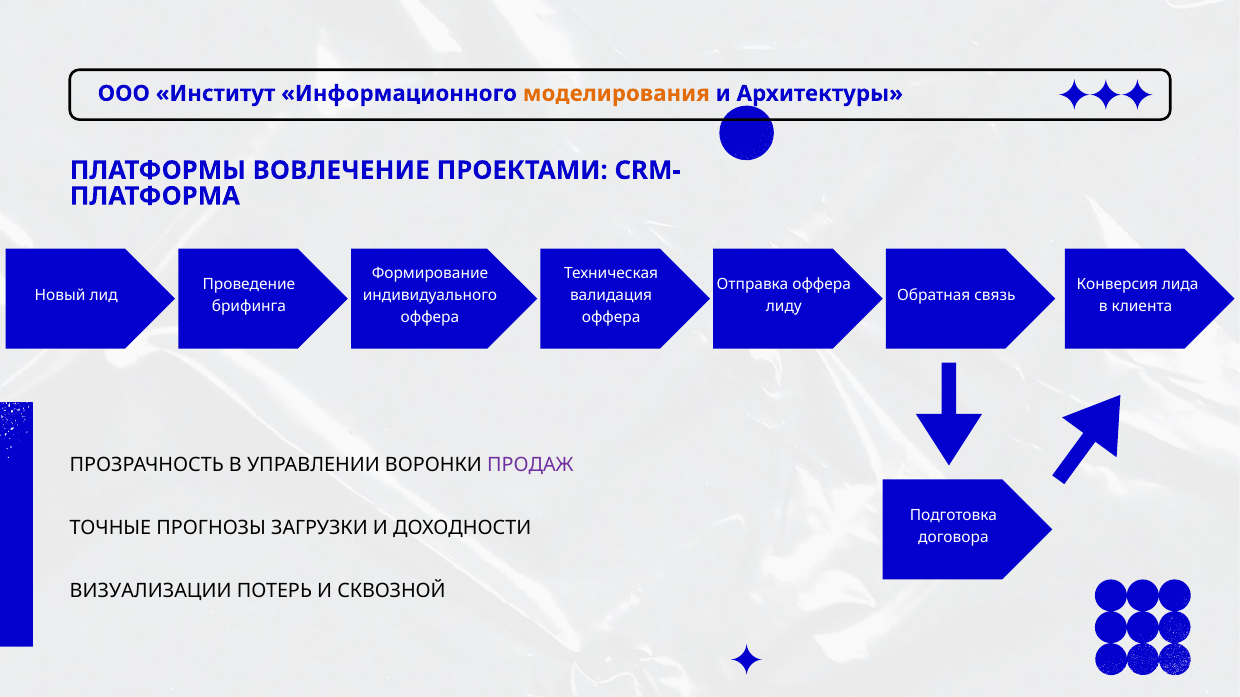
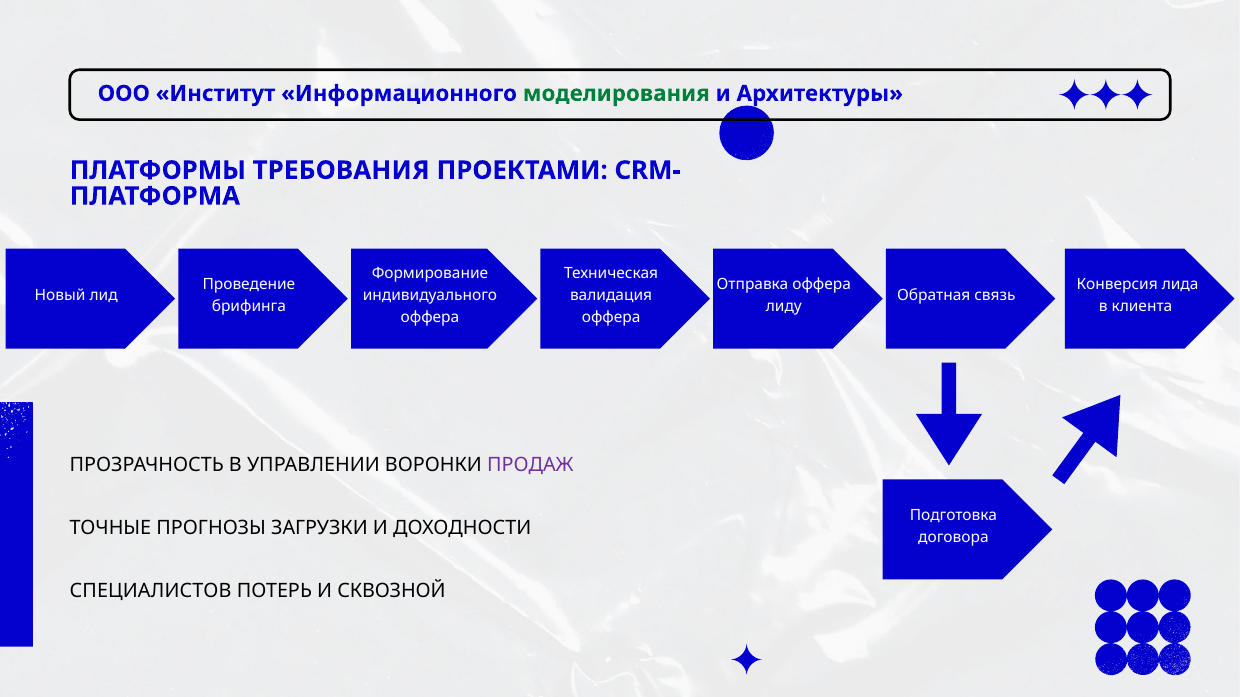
моделирования colour: orange -> green
ВОВЛЕЧЕНИЕ: ВОВЛЕЧЕНИЕ -> ТРЕБОВАНИЯ
ВИЗУАЛИЗАЦИИ: ВИЗУАЛИЗАЦИИ -> СПЕЦИАЛИСТОВ
